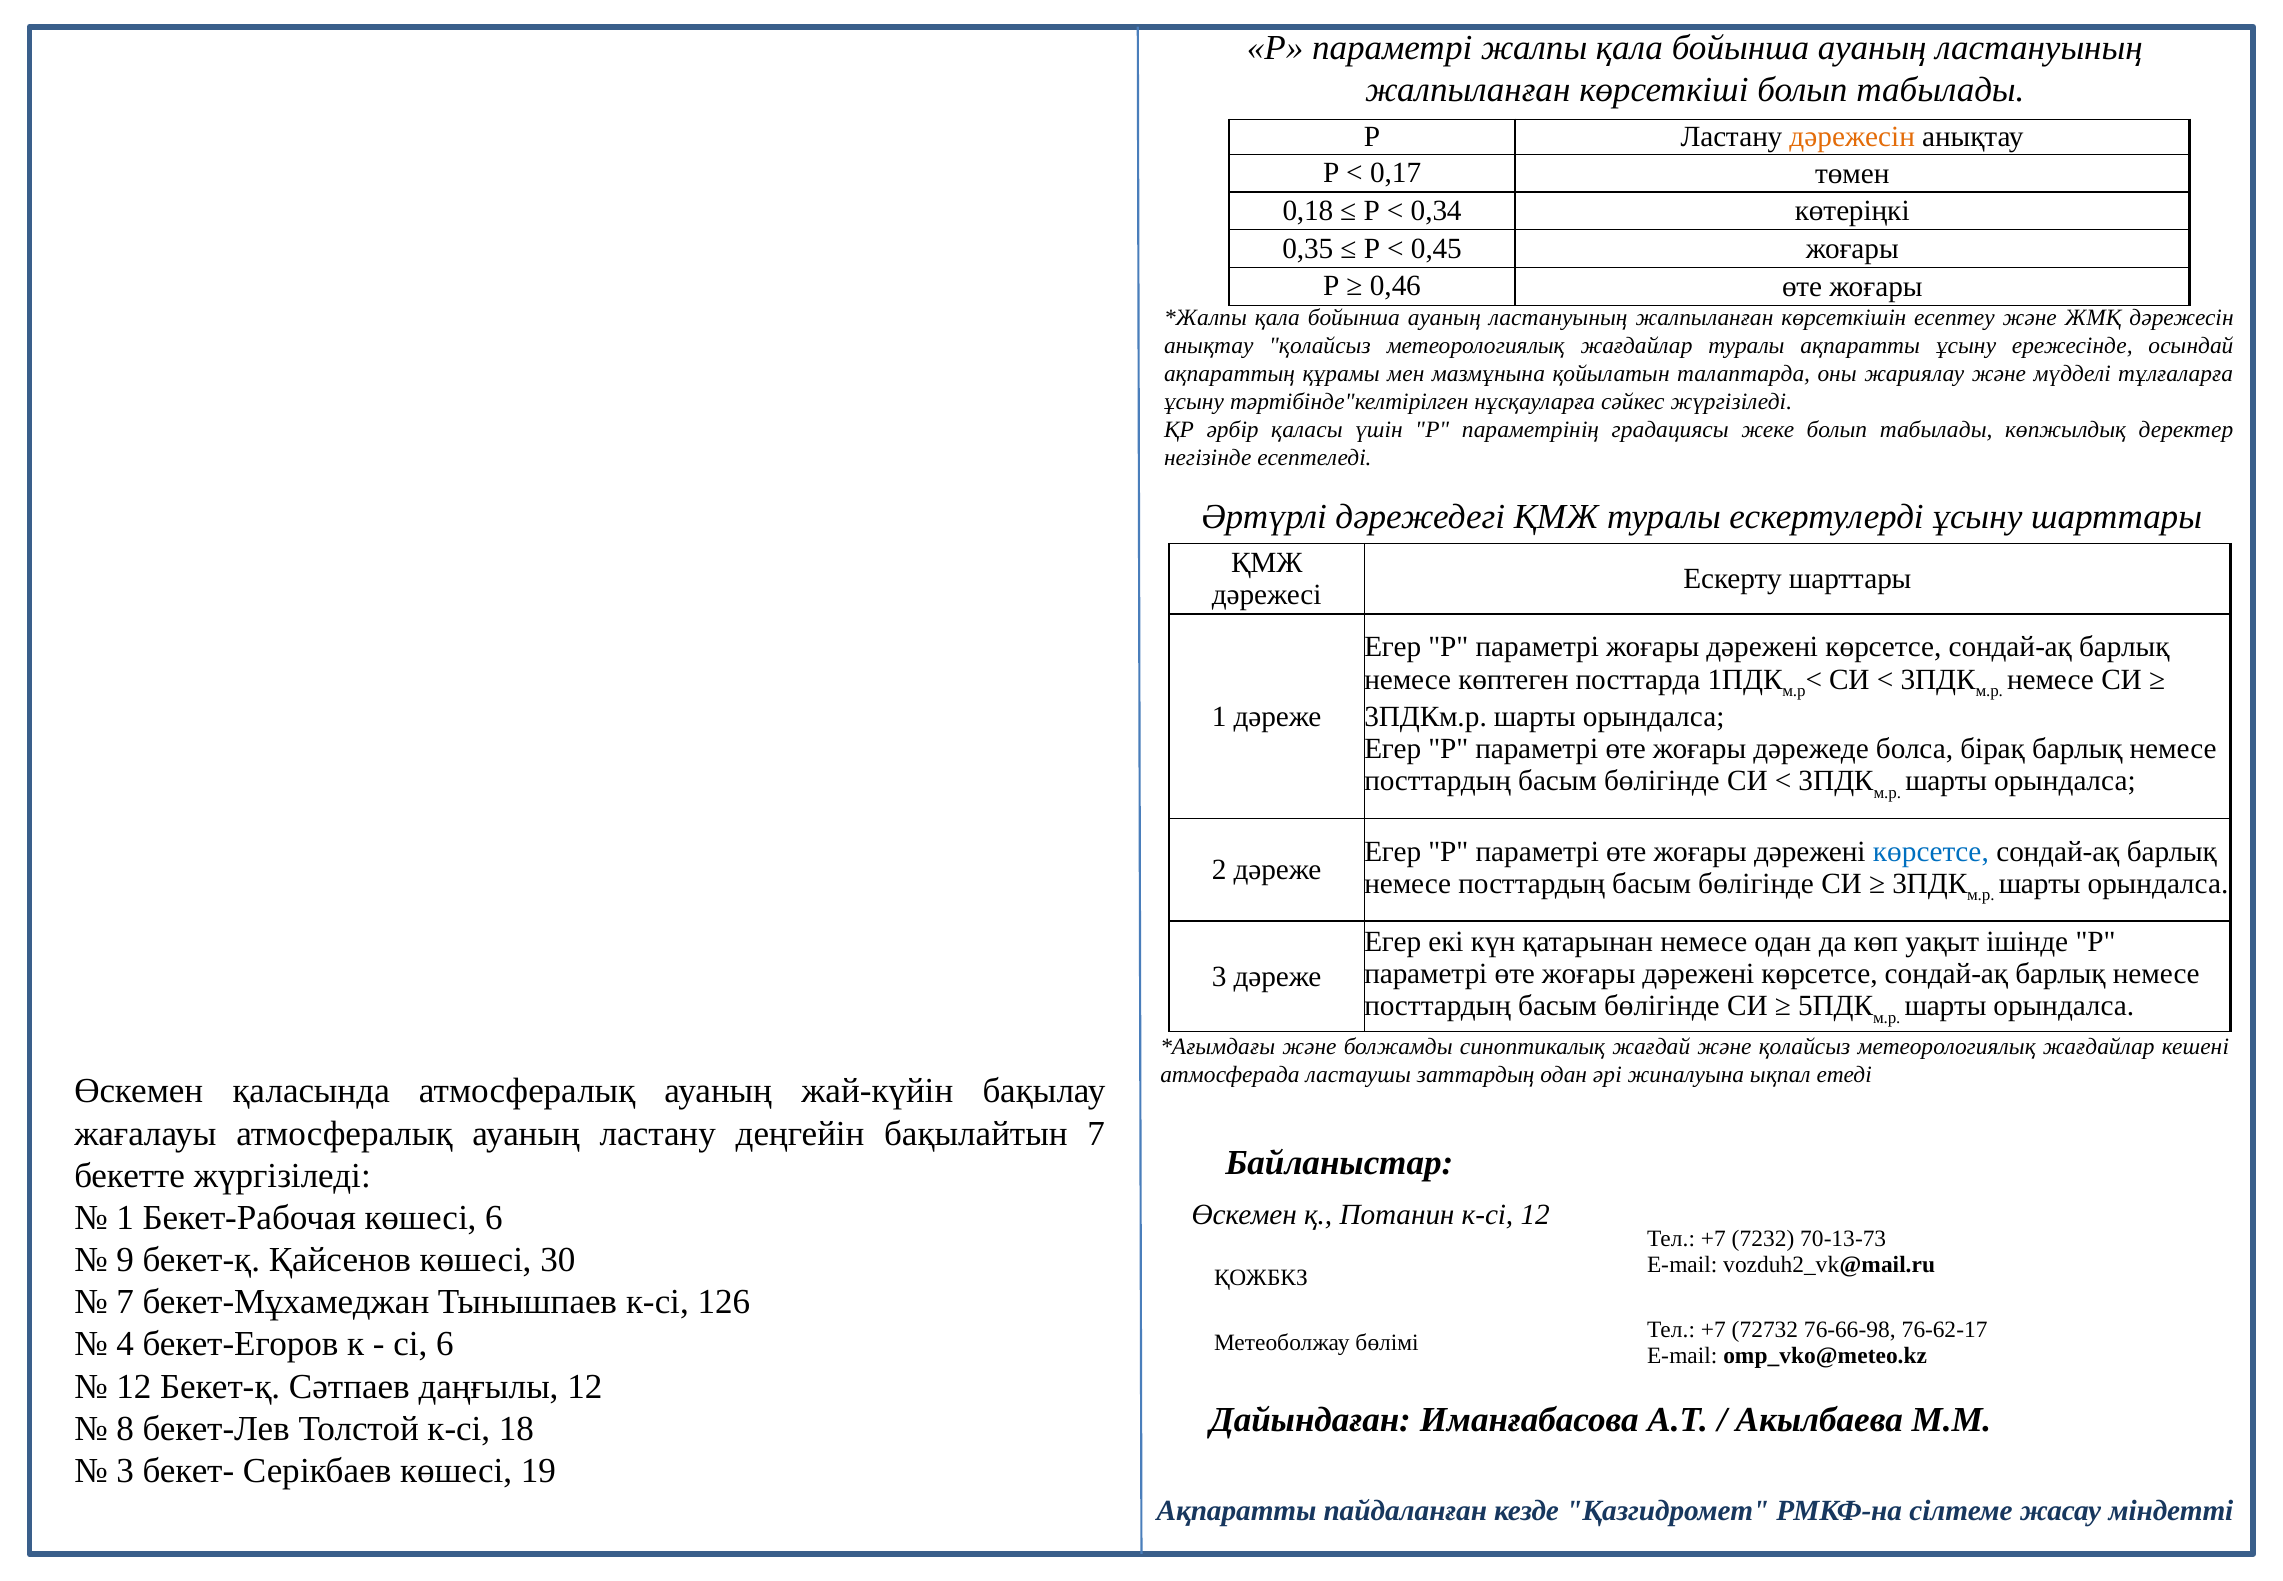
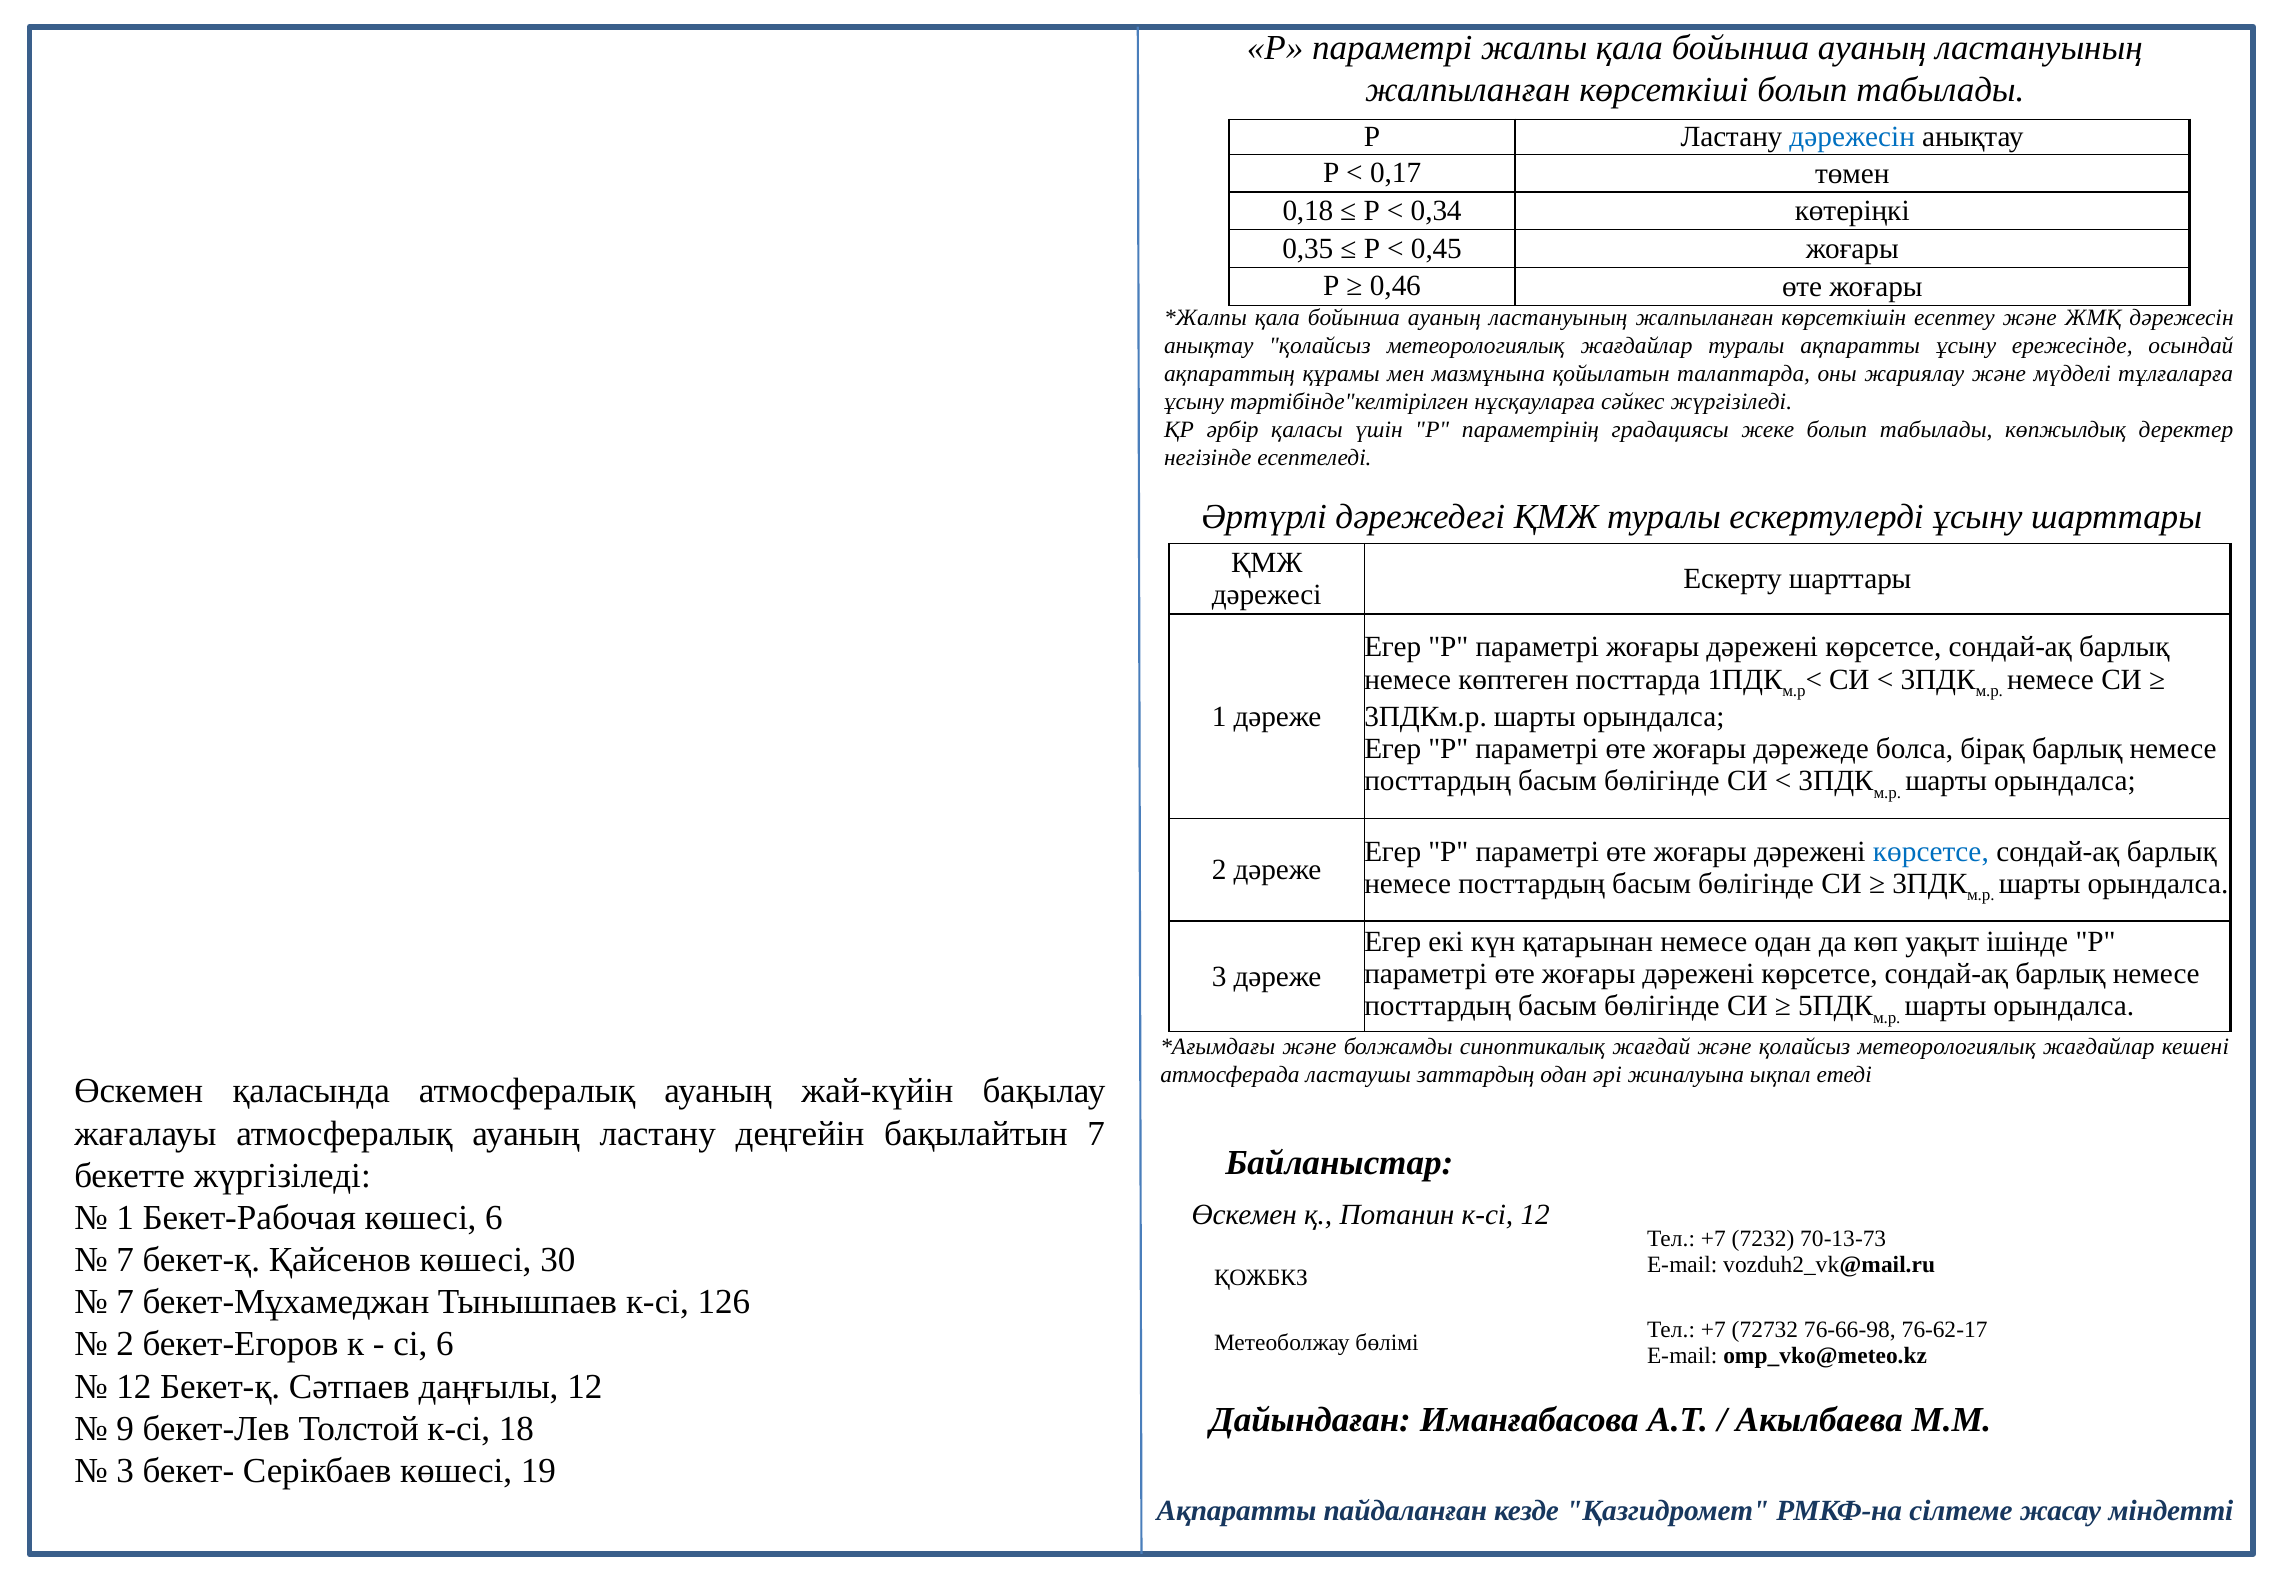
дәрежесін at (1852, 137) colour: orange -> blue
9 at (125, 1260): 9 -> 7
4 at (125, 1344): 4 -> 2
8: 8 -> 9
